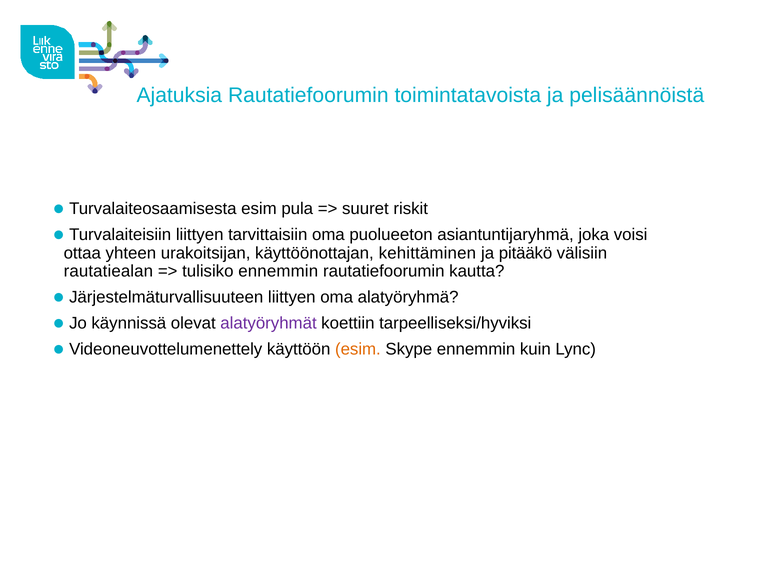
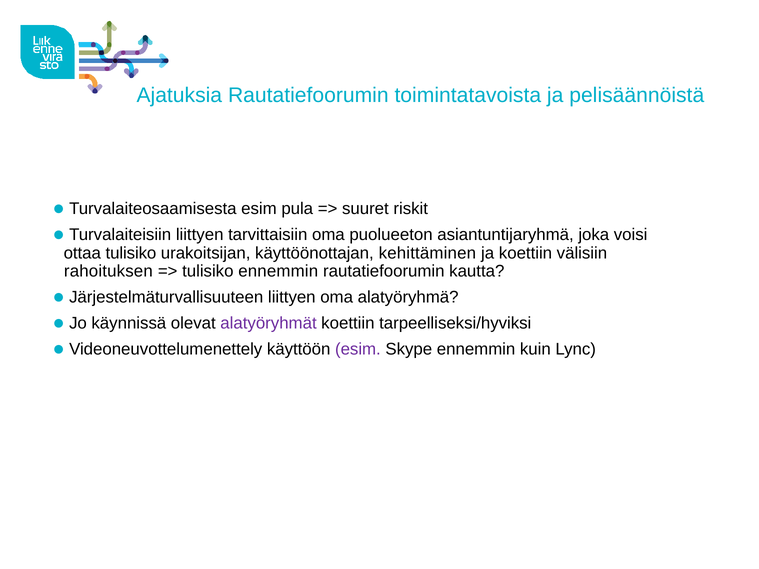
ottaa yhteen: yhteen -> tulisiko
ja pitääkö: pitääkö -> koettiin
rautatiealan: rautatiealan -> rahoituksen
esim at (358, 350) colour: orange -> purple
